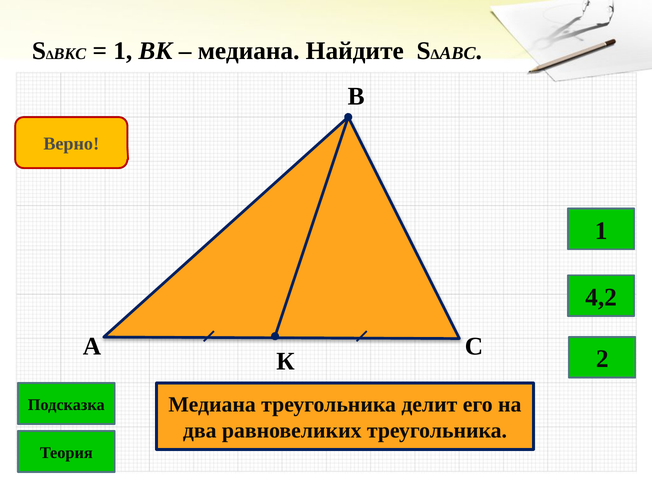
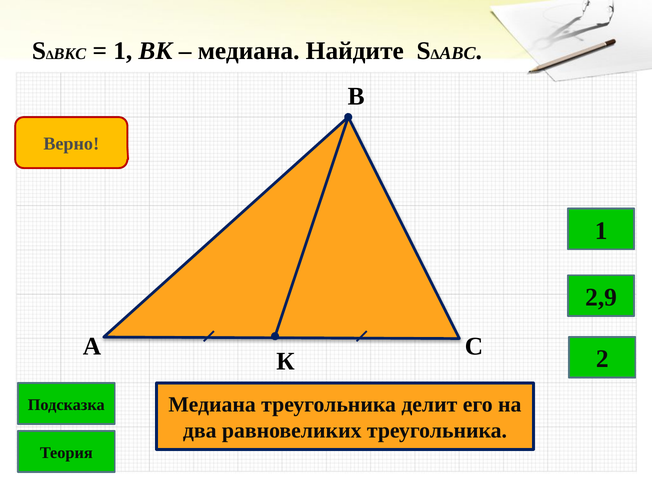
4,2: 4,2 -> 2,9
